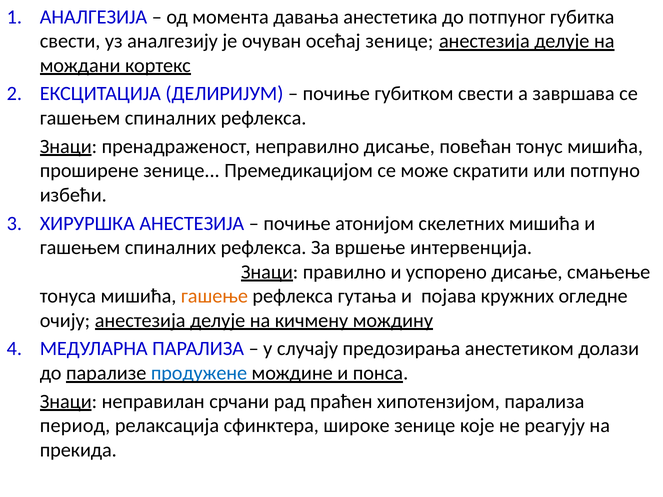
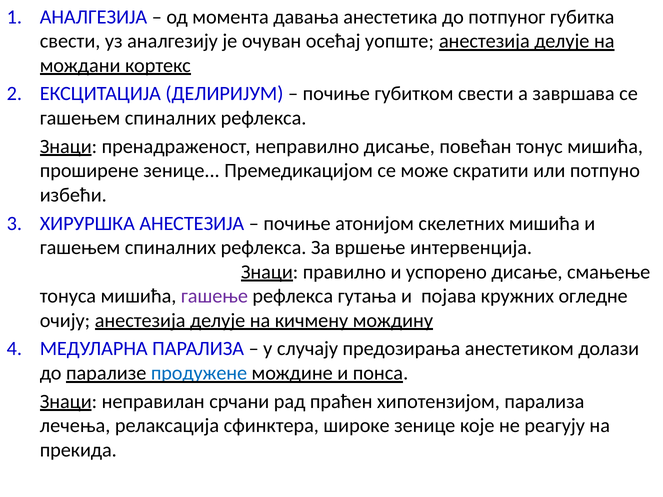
осећај зенице: зенице -> уопште
гашење colour: orange -> purple
период: период -> лечења
